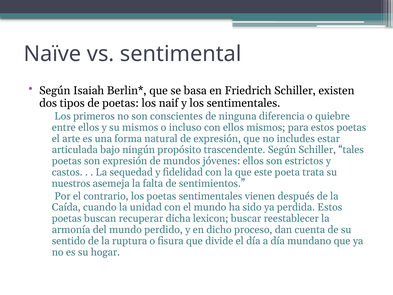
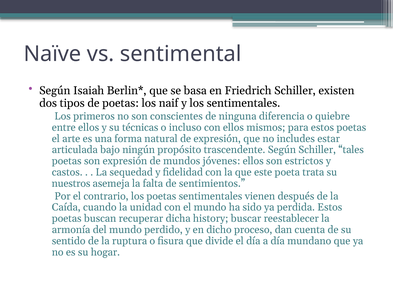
su mismos: mismos -> técnicas
lexicon: lexicon -> history
